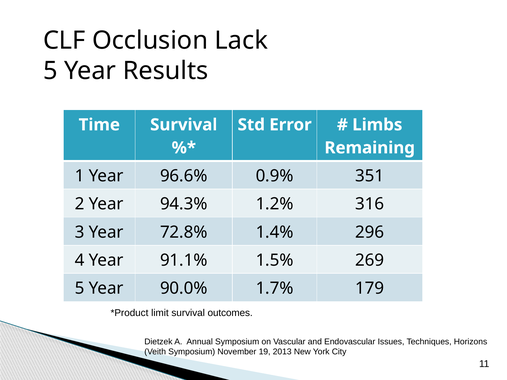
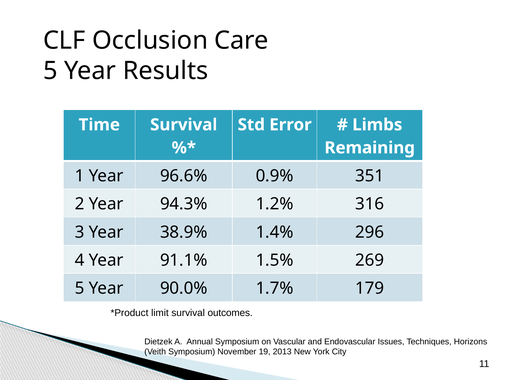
Lack: Lack -> Care
72.8%: 72.8% -> 38.9%
